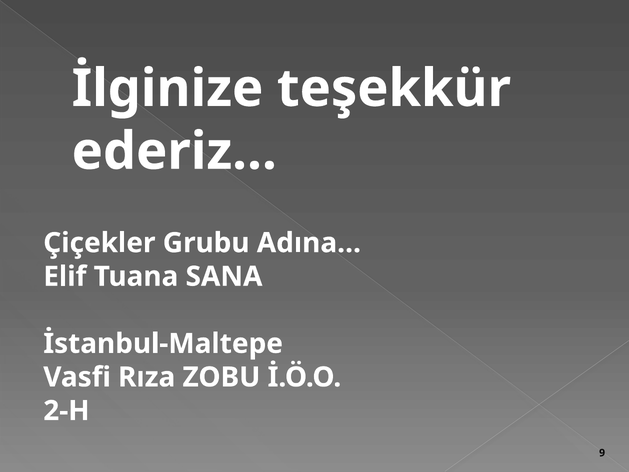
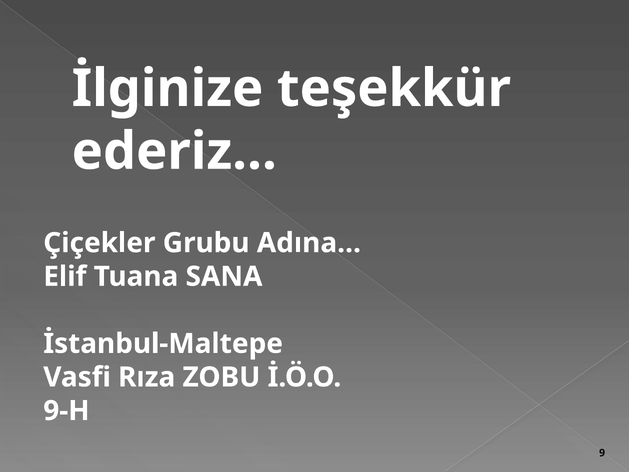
2-H: 2-H -> 9-H
